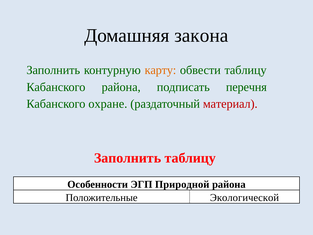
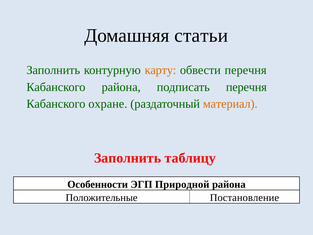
закона: закона -> статьи
обвести таблицу: таблицу -> перечня
материал colour: red -> orange
Экологической: Экологической -> Постановление
